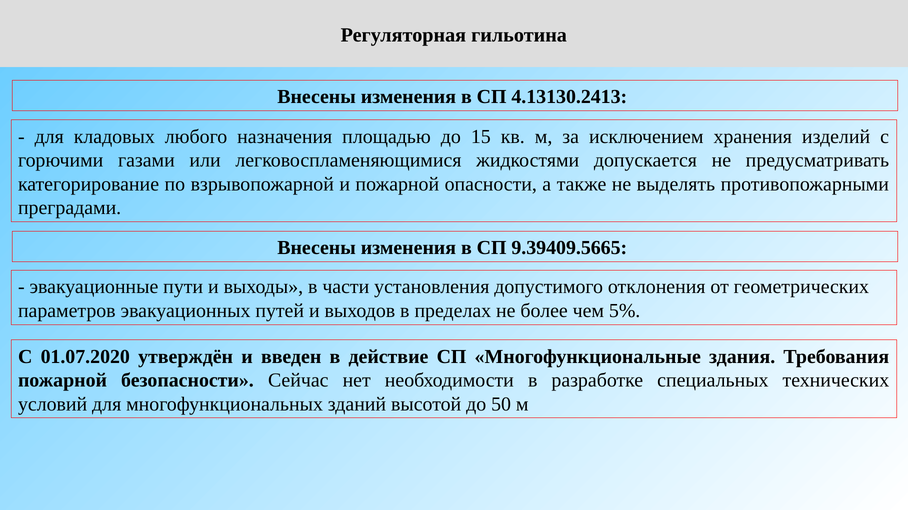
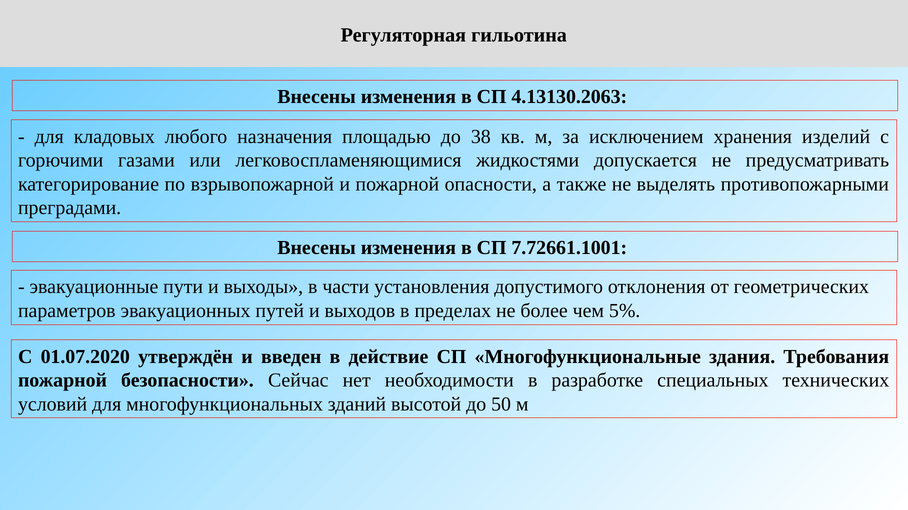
4.13130.2413: 4.13130.2413 -> 4.13130.2063
15: 15 -> 38
9.39409.5665: 9.39409.5665 -> 7.72661.1001
